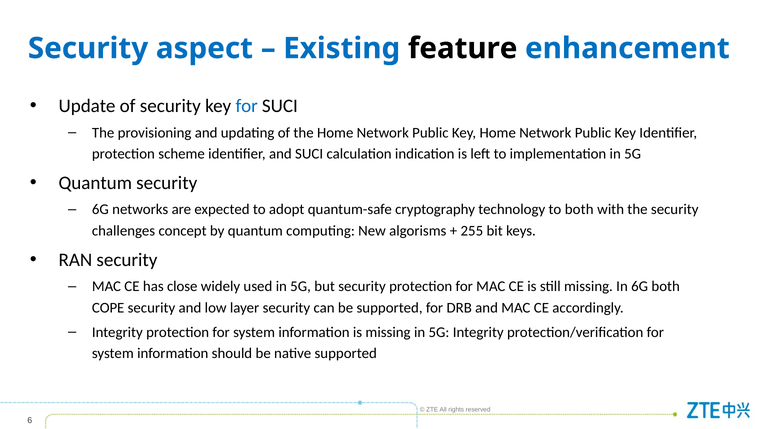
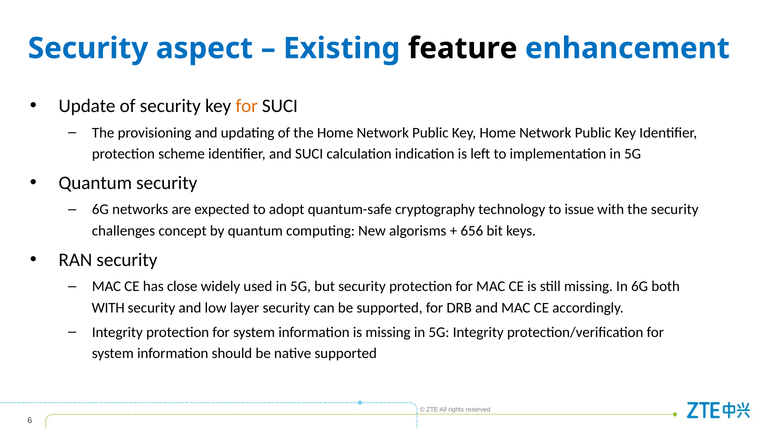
for at (247, 106) colour: blue -> orange
to both: both -> issue
255: 255 -> 656
COPE at (108, 308): COPE -> WITH
